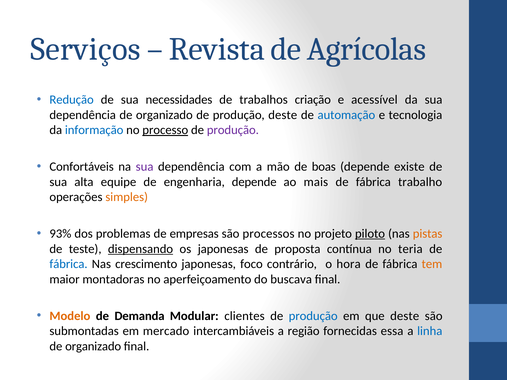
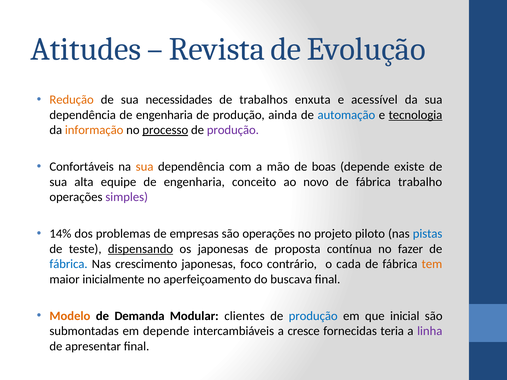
Serviços: Serviços -> Atitudes
Agrícolas: Agrícolas -> Evolução
Redução colour: blue -> orange
criação: criação -> enxuta
dependência de organizado: organizado -> engenharia
produção deste: deste -> ainda
tecnologia underline: none -> present
informação colour: blue -> orange
sua at (145, 167) colour: purple -> orange
engenharia depende: depende -> conceito
mais: mais -> novo
simples colour: orange -> purple
93%: 93% -> 14%
são processos: processos -> operações
piloto underline: present -> none
pistas colour: orange -> blue
teria: teria -> fazer
hora: hora -> cada
montadoras: montadoras -> inicialmente
que deste: deste -> inicial
em mercado: mercado -> depende
região: região -> cresce
essa: essa -> teria
linha colour: blue -> purple
organizado at (93, 346): organizado -> apresentar
